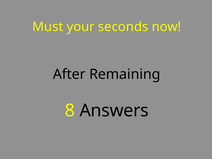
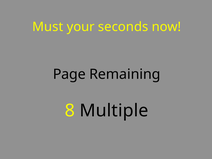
After: After -> Page
Answers: Answers -> Multiple
